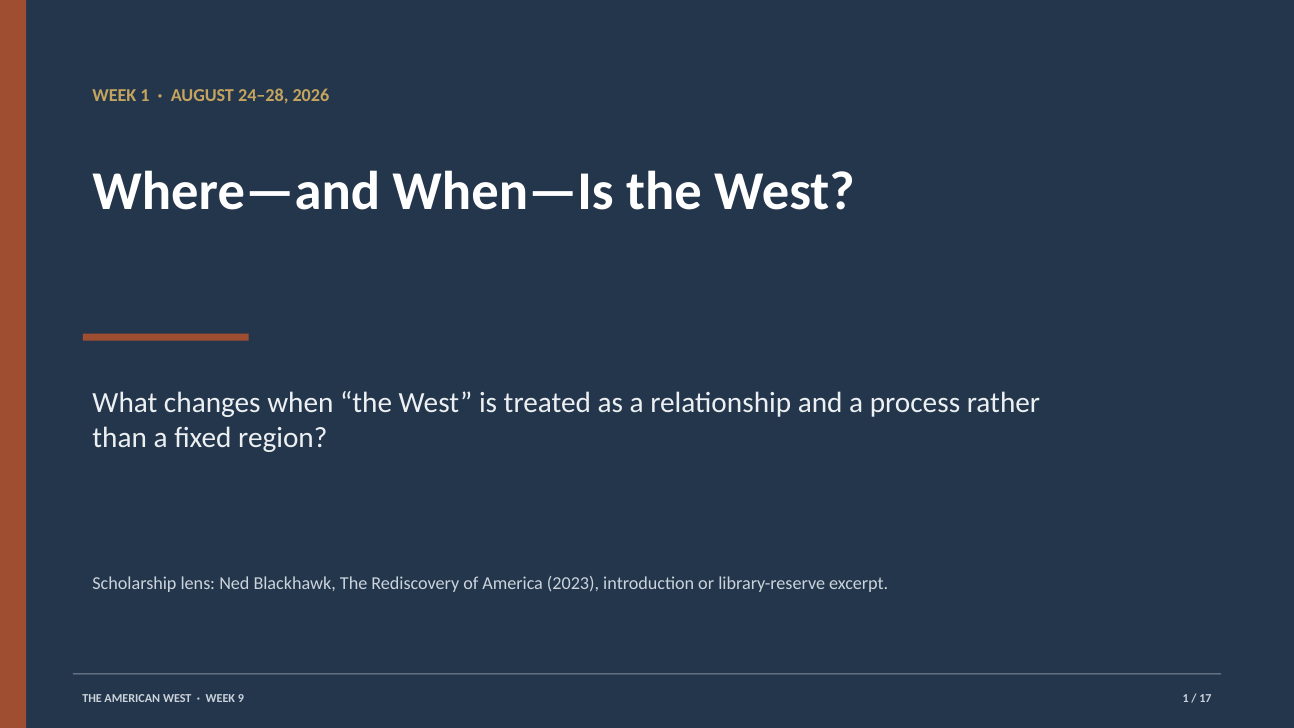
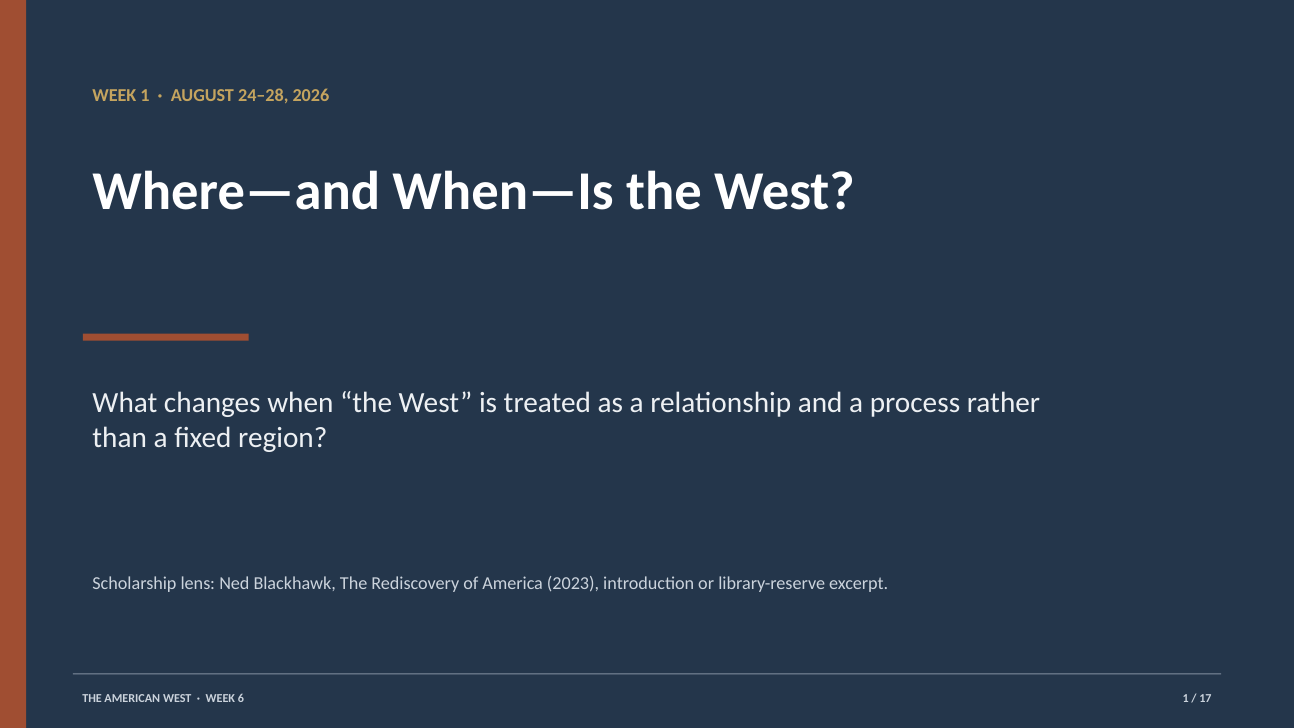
9: 9 -> 6
